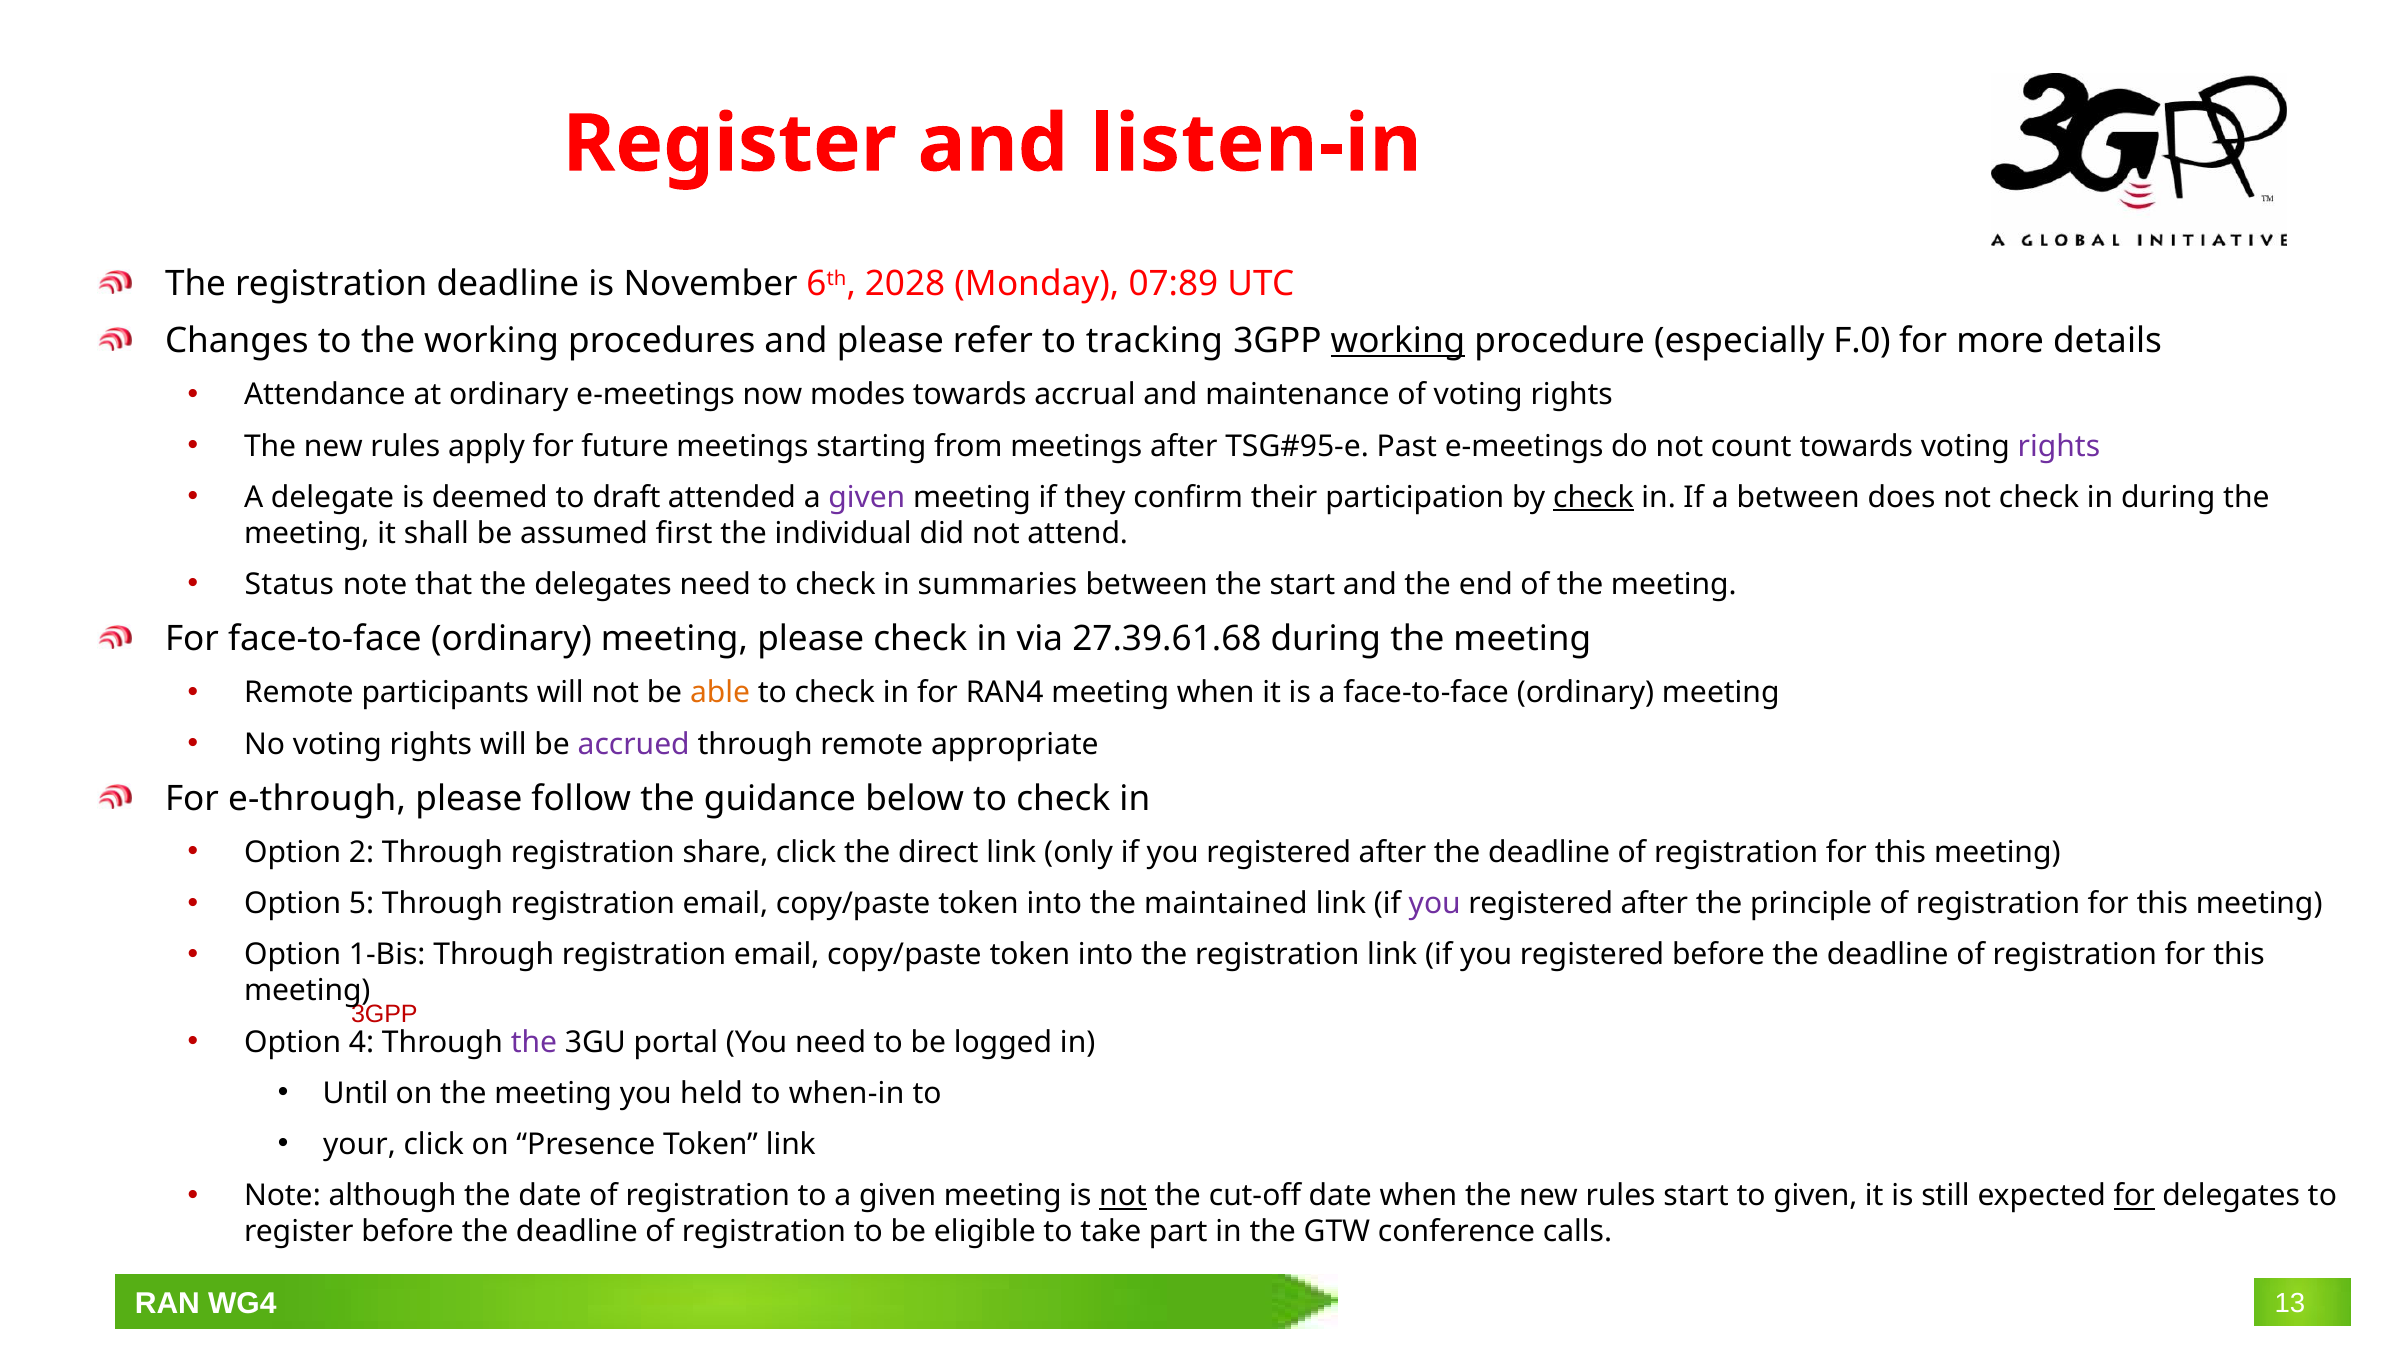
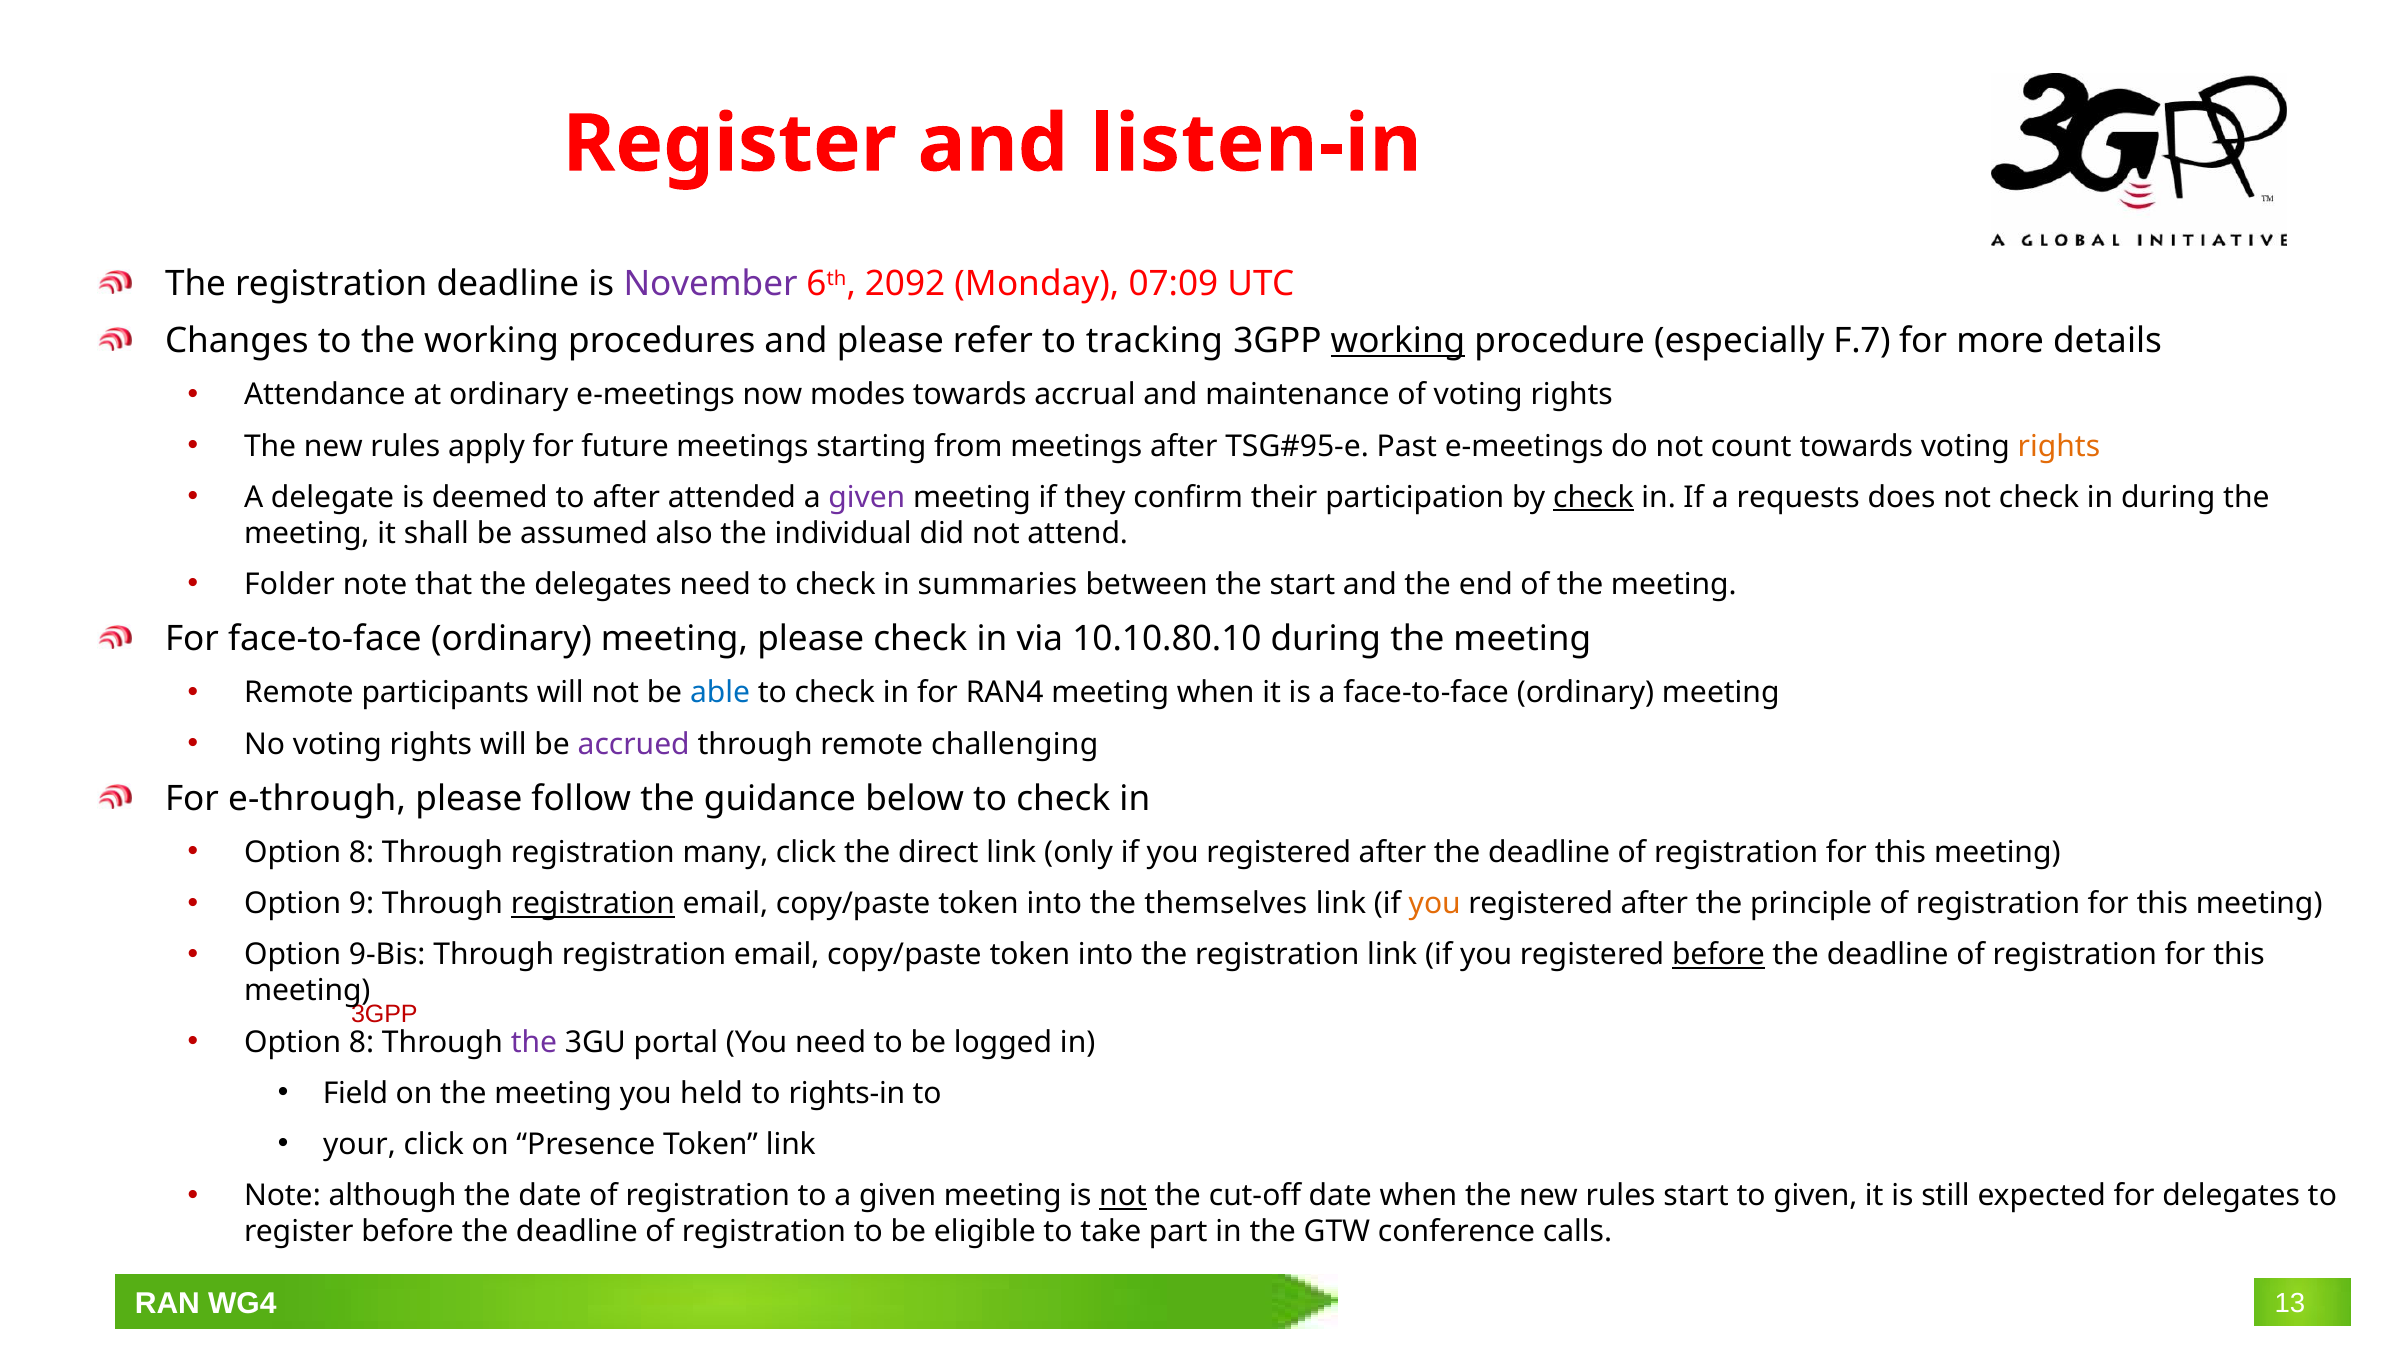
November colour: black -> purple
2028: 2028 -> 2092
07:89: 07:89 -> 07:09
F.0: F.0 -> F.7
rights at (2059, 446) colour: purple -> orange
to draft: draft -> after
a between: between -> requests
first: first -> also
Status: Status -> Folder
27.39.61.68: 27.39.61.68 -> 10.10.80.10
able colour: orange -> blue
appropriate: appropriate -> challenging
2 at (362, 853): 2 -> 8
share: share -> many
5: 5 -> 9
registration at (593, 904) underline: none -> present
maintained: maintained -> themselves
you at (1435, 904) colour: purple -> orange
1-Bis: 1-Bis -> 9-Bis
before at (1718, 955) underline: none -> present
4 at (362, 1042): 4 -> 8
Until: Until -> Field
when-in: when-in -> rights-in
for at (2134, 1196) underline: present -> none
